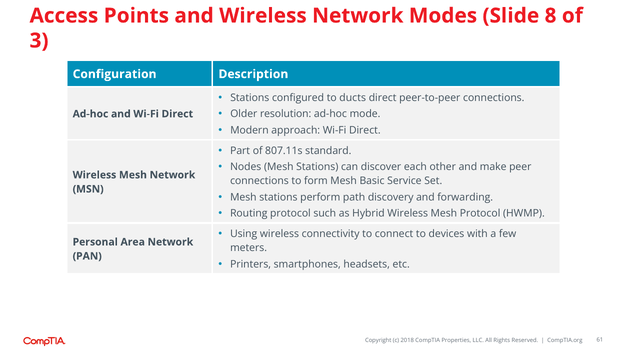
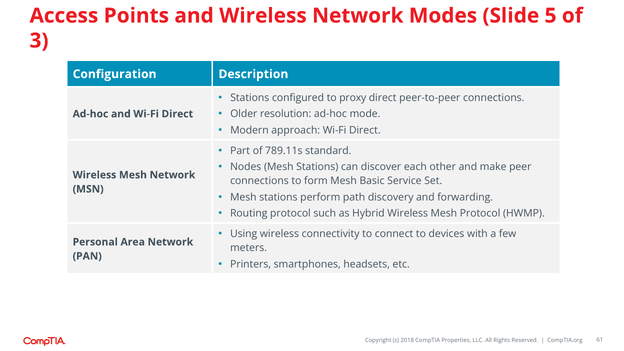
8: 8 -> 5
ducts: ducts -> proxy
807.11s: 807.11s -> 789.11s
